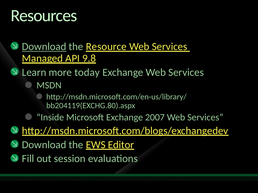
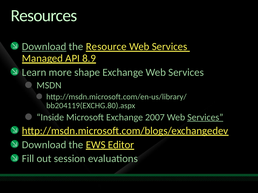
9.8: 9.8 -> 8.9
today: today -> shape
Services at (205, 118) underline: none -> present
